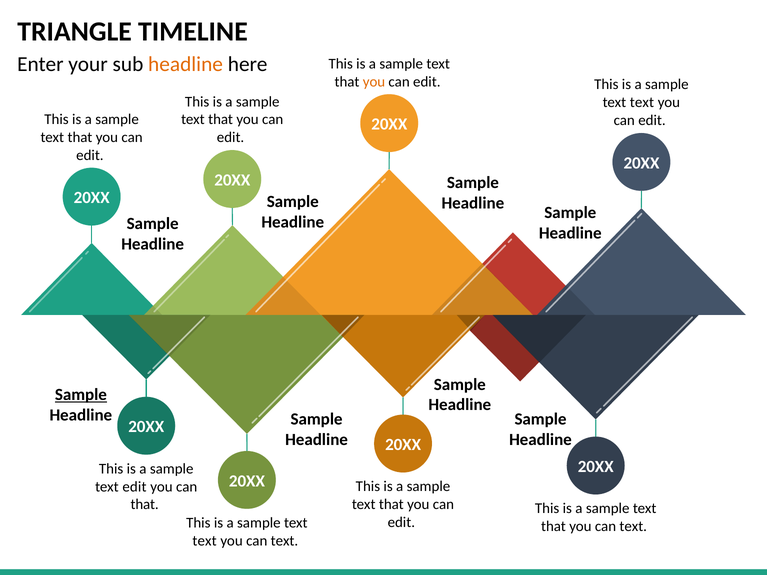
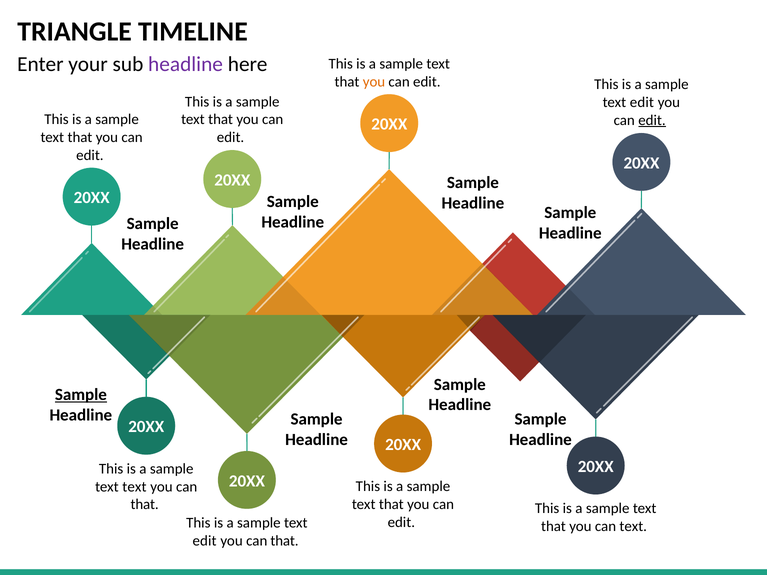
headline at (186, 64) colour: orange -> purple
text at (642, 102): text -> edit
edit at (652, 120) underline: none -> present
text edit: edit -> text
text at (205, 541): text -> edit
text at (284, 541): text -> that
